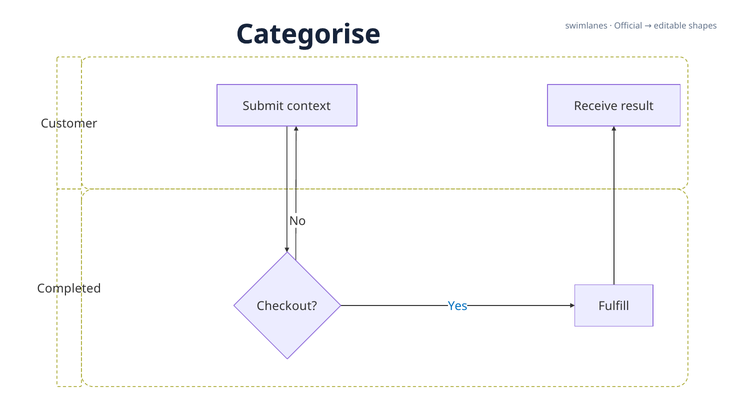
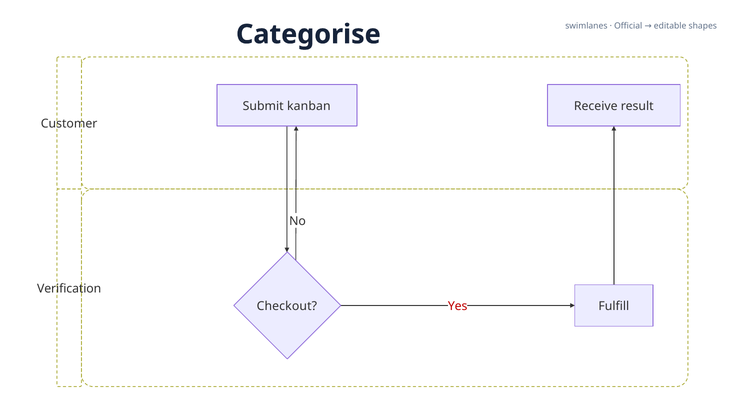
context: context -> kanban
Completed: Completed -> Verification
Yes colour: blue -> red
